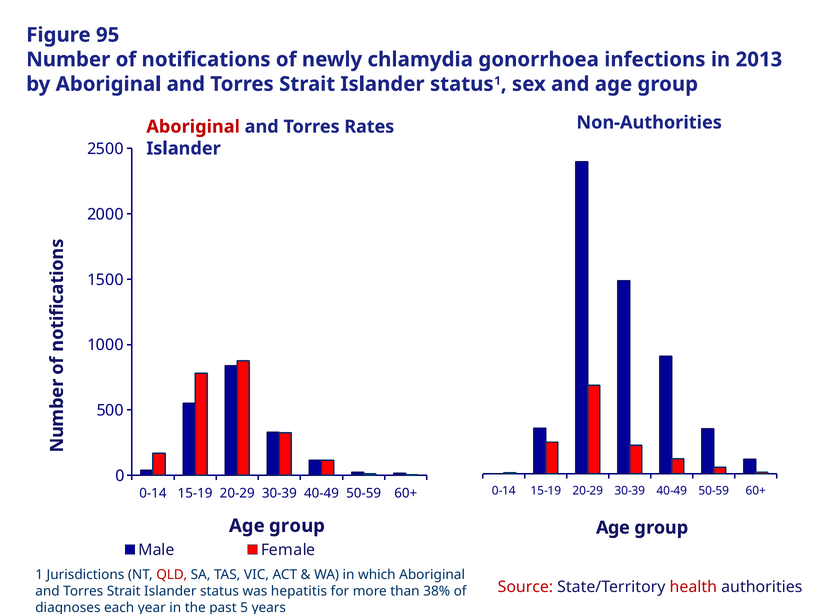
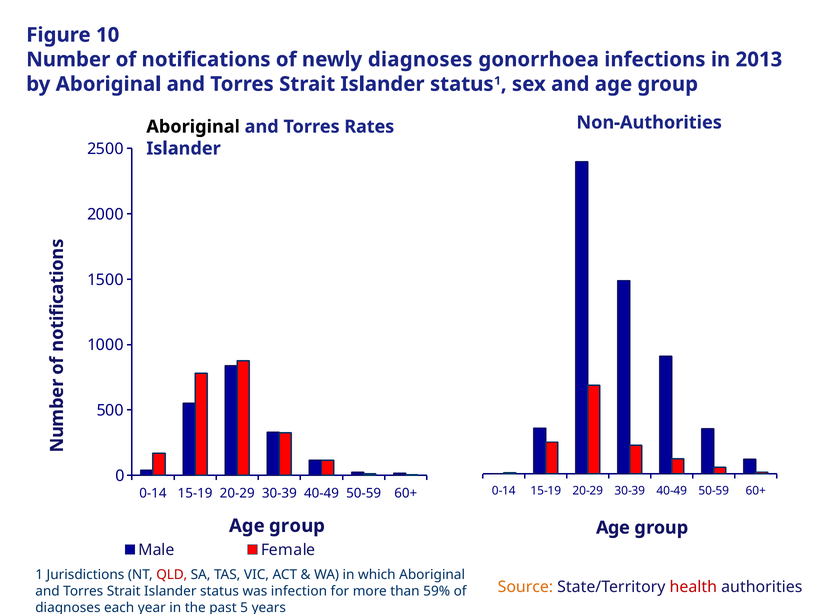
95: 95 -> 10
newly chlamydia: chlamydia -> diagnoses
Aboriginal at (193, 127) colour: red -> black
Source colour: red -> orange
hepatitis: hepatitis -> infection
38%: 38% -> 59%
